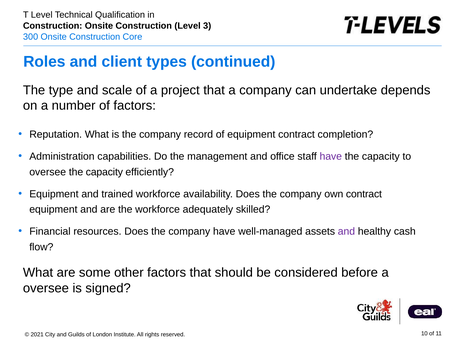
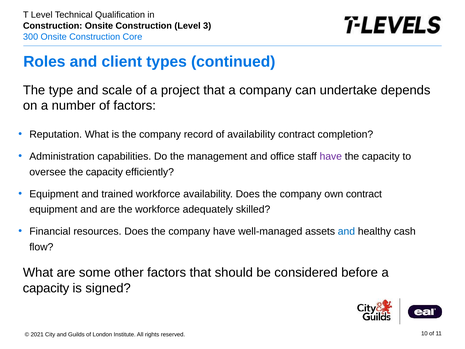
of equipment: equipment -> availability
and at (346, 231) colour: purple -> blue
oversee at (46, 288): oversee -> capacity
